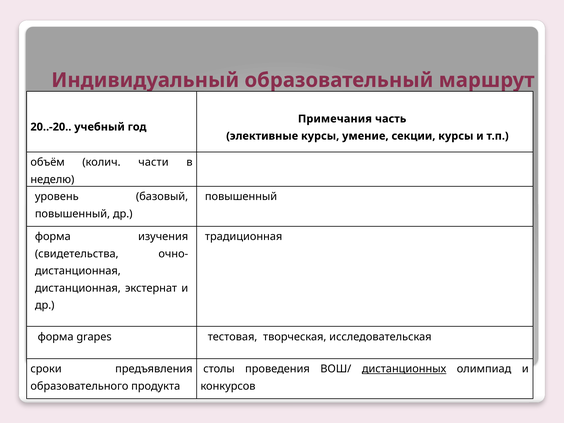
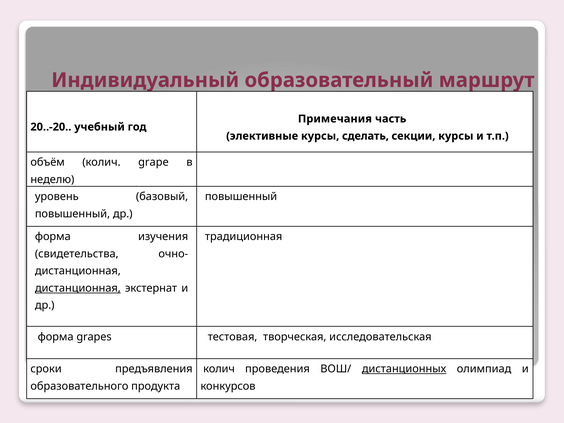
умение: умение -> сделать
части: части -> grape
дистанционная at (78, 288) underline: none -> present
столы at (219, 369): столы -> колич
